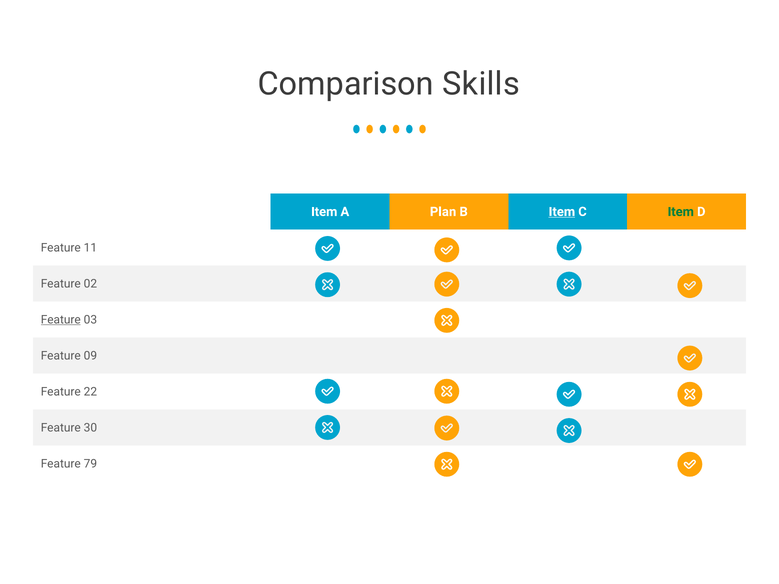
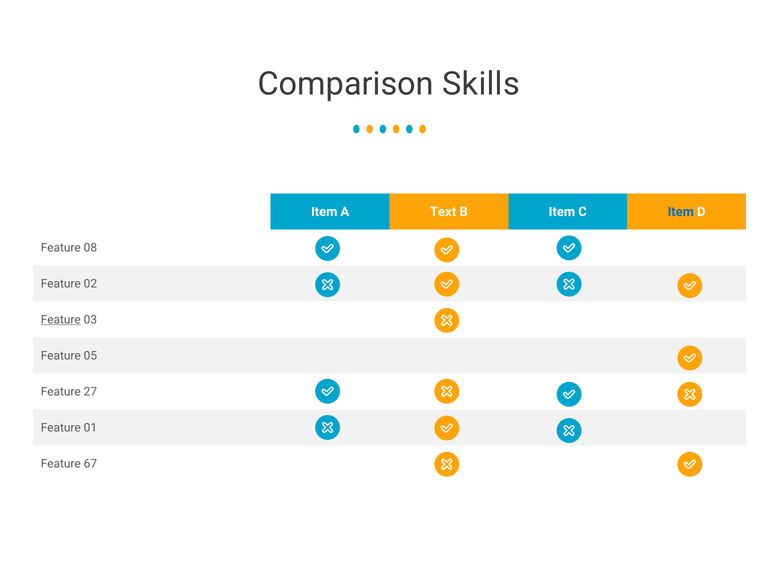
Plan: Plan -> Text
Item at (562, 212) underline: present -> none
Item at (681, 212) colour: green -> blue
11: 11 -> 08
09: 09 -> 05
22: 22 -> 27
30: 30 -> 01
79: 79 -> 67
